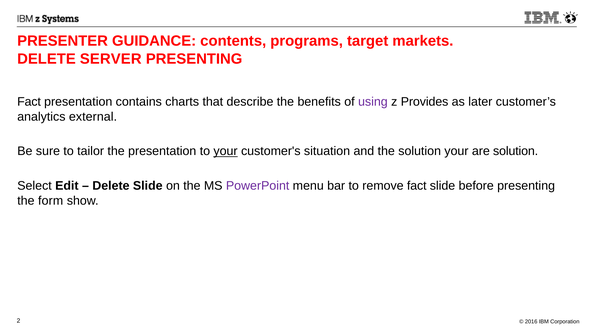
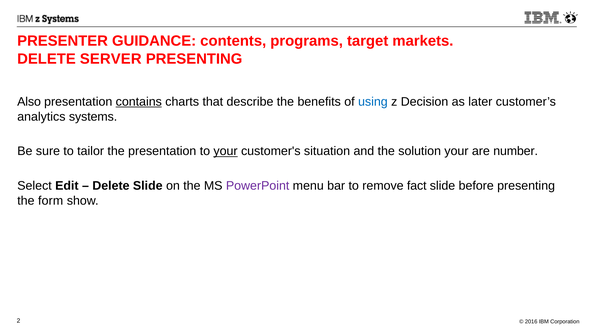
Fact at (29, 102): Fact -> Also
contains underline: none -> present
using colour: purple -> blue
Provides: Provides -> Decision
external: external -> systems
are solution: solution -> number
